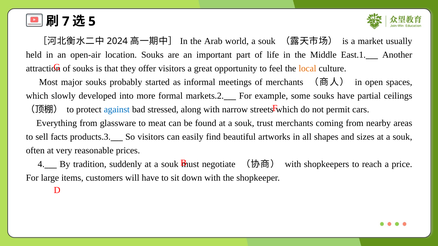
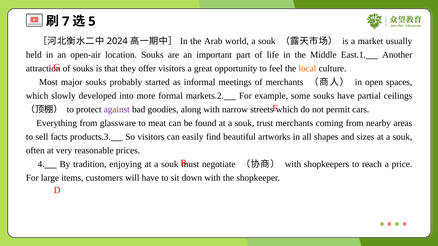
against colour: blue -> purple
stressed: stressed -> goodies
suddenly: suddenly -> enjoying
